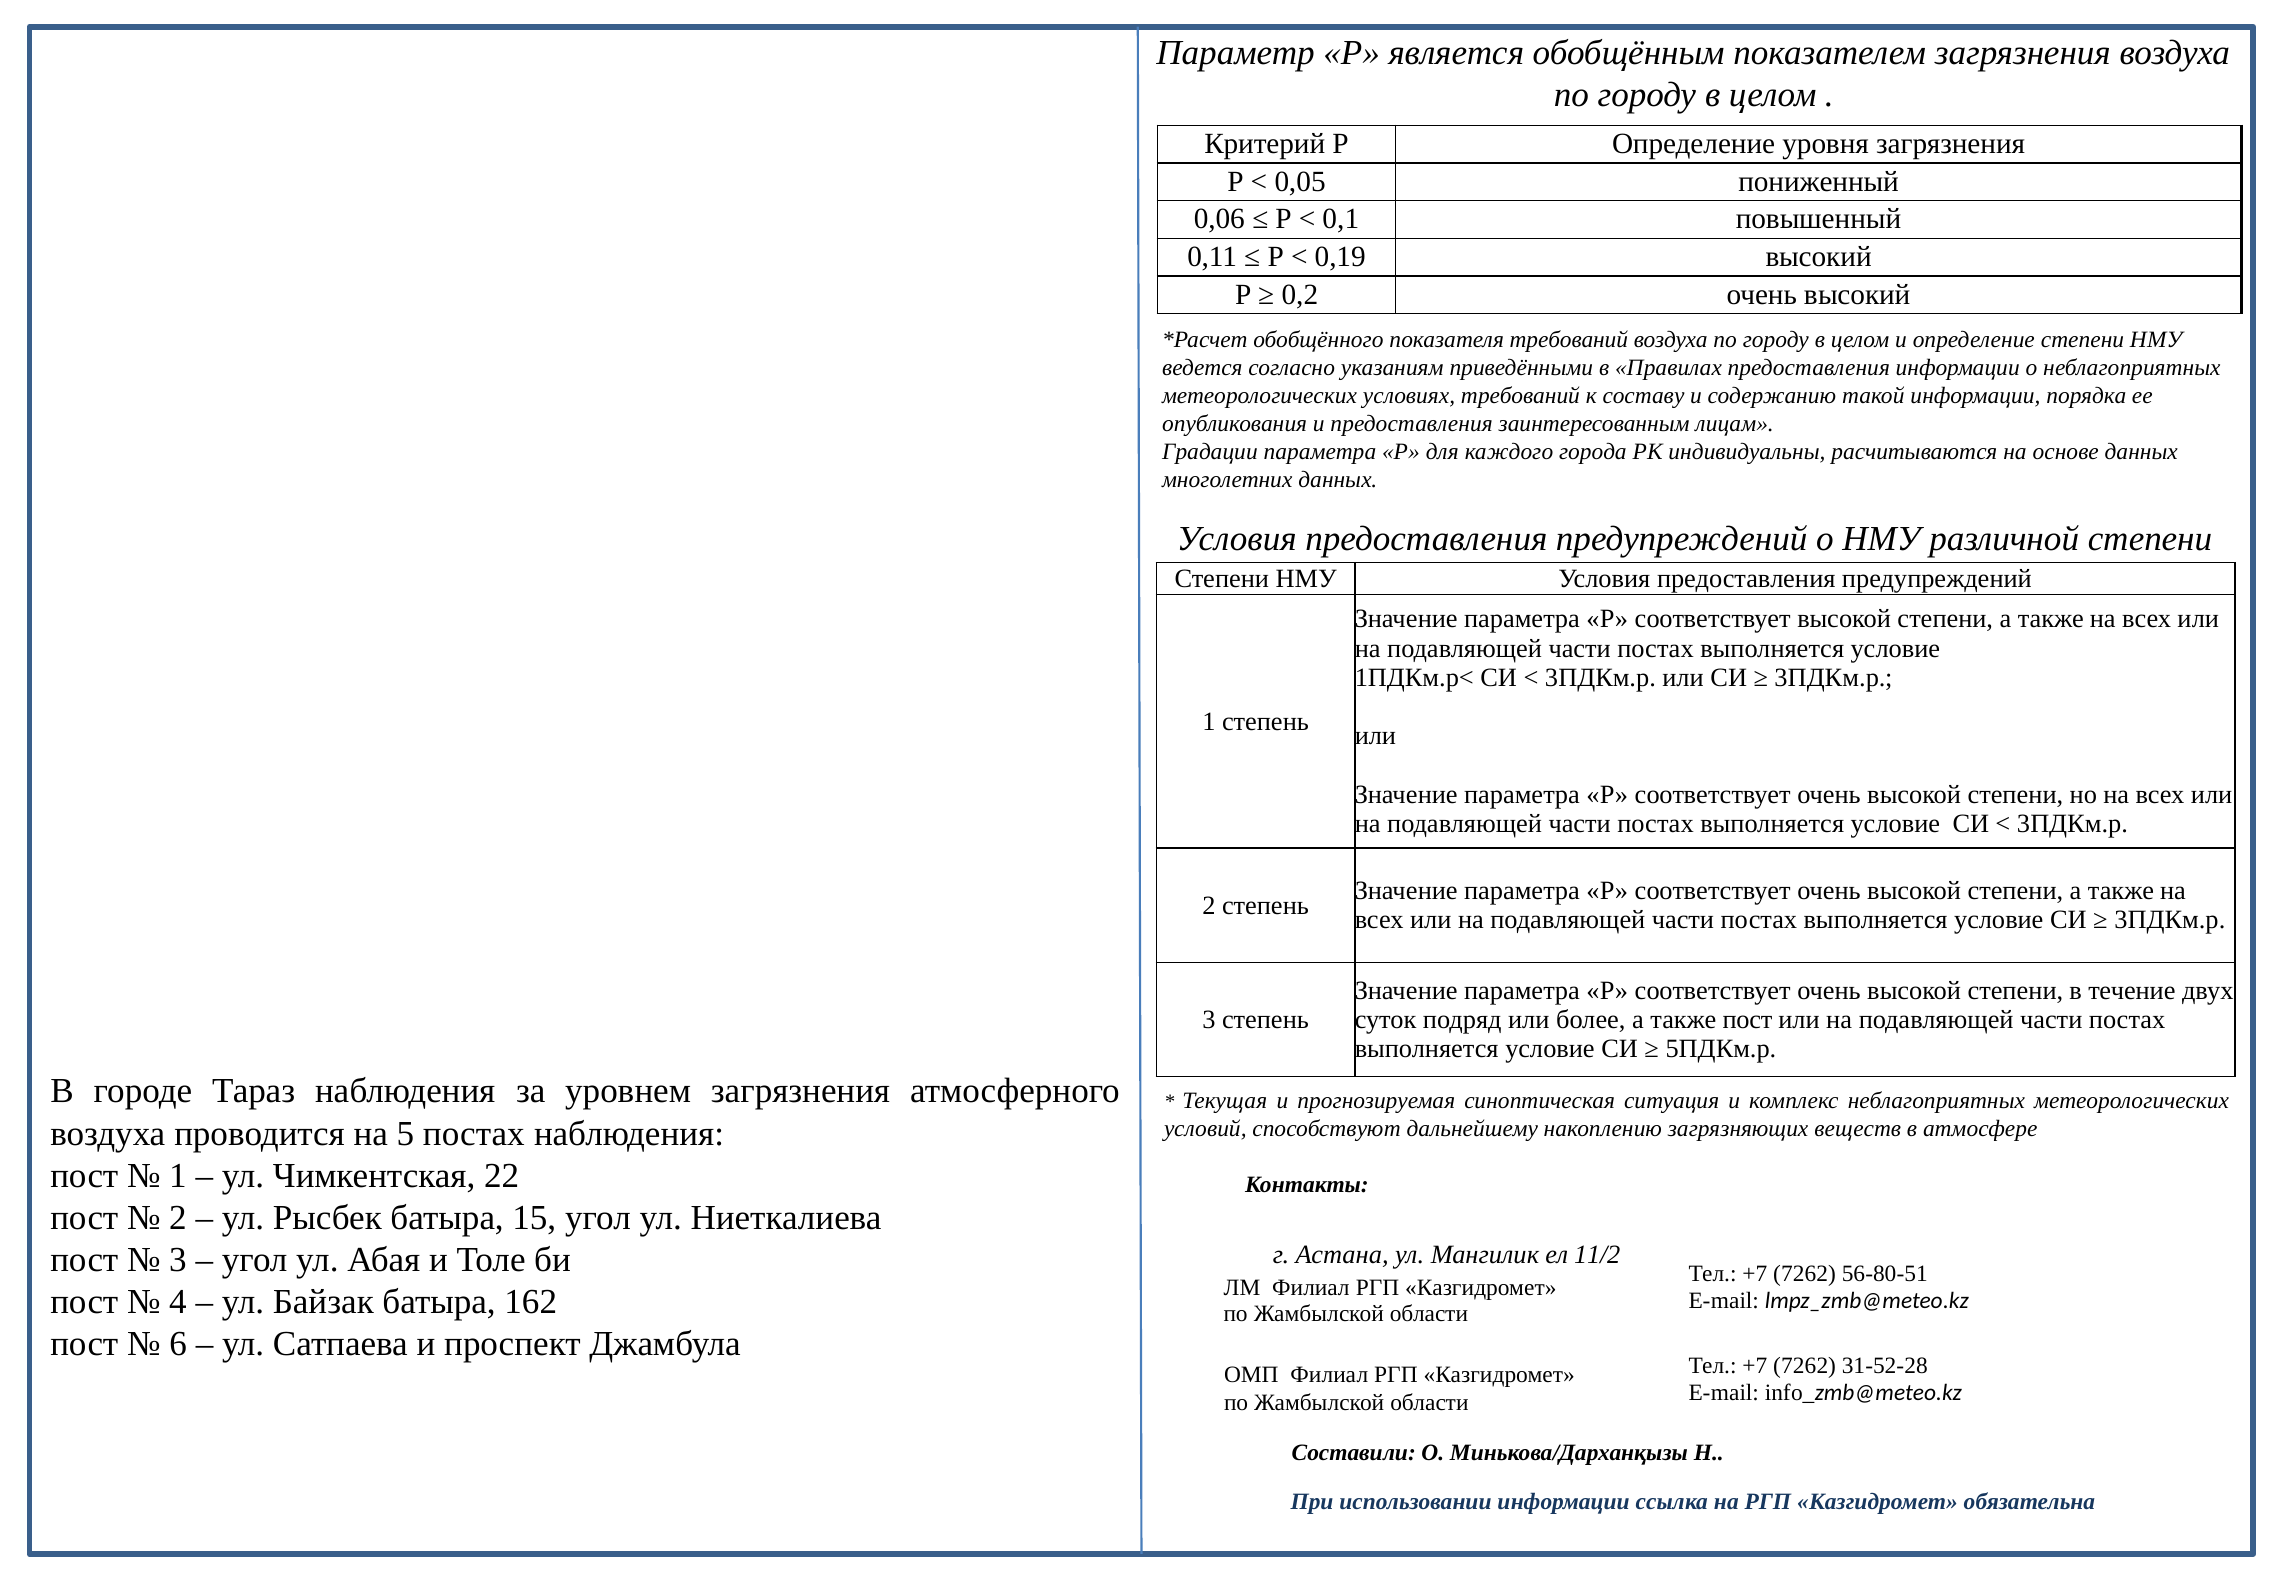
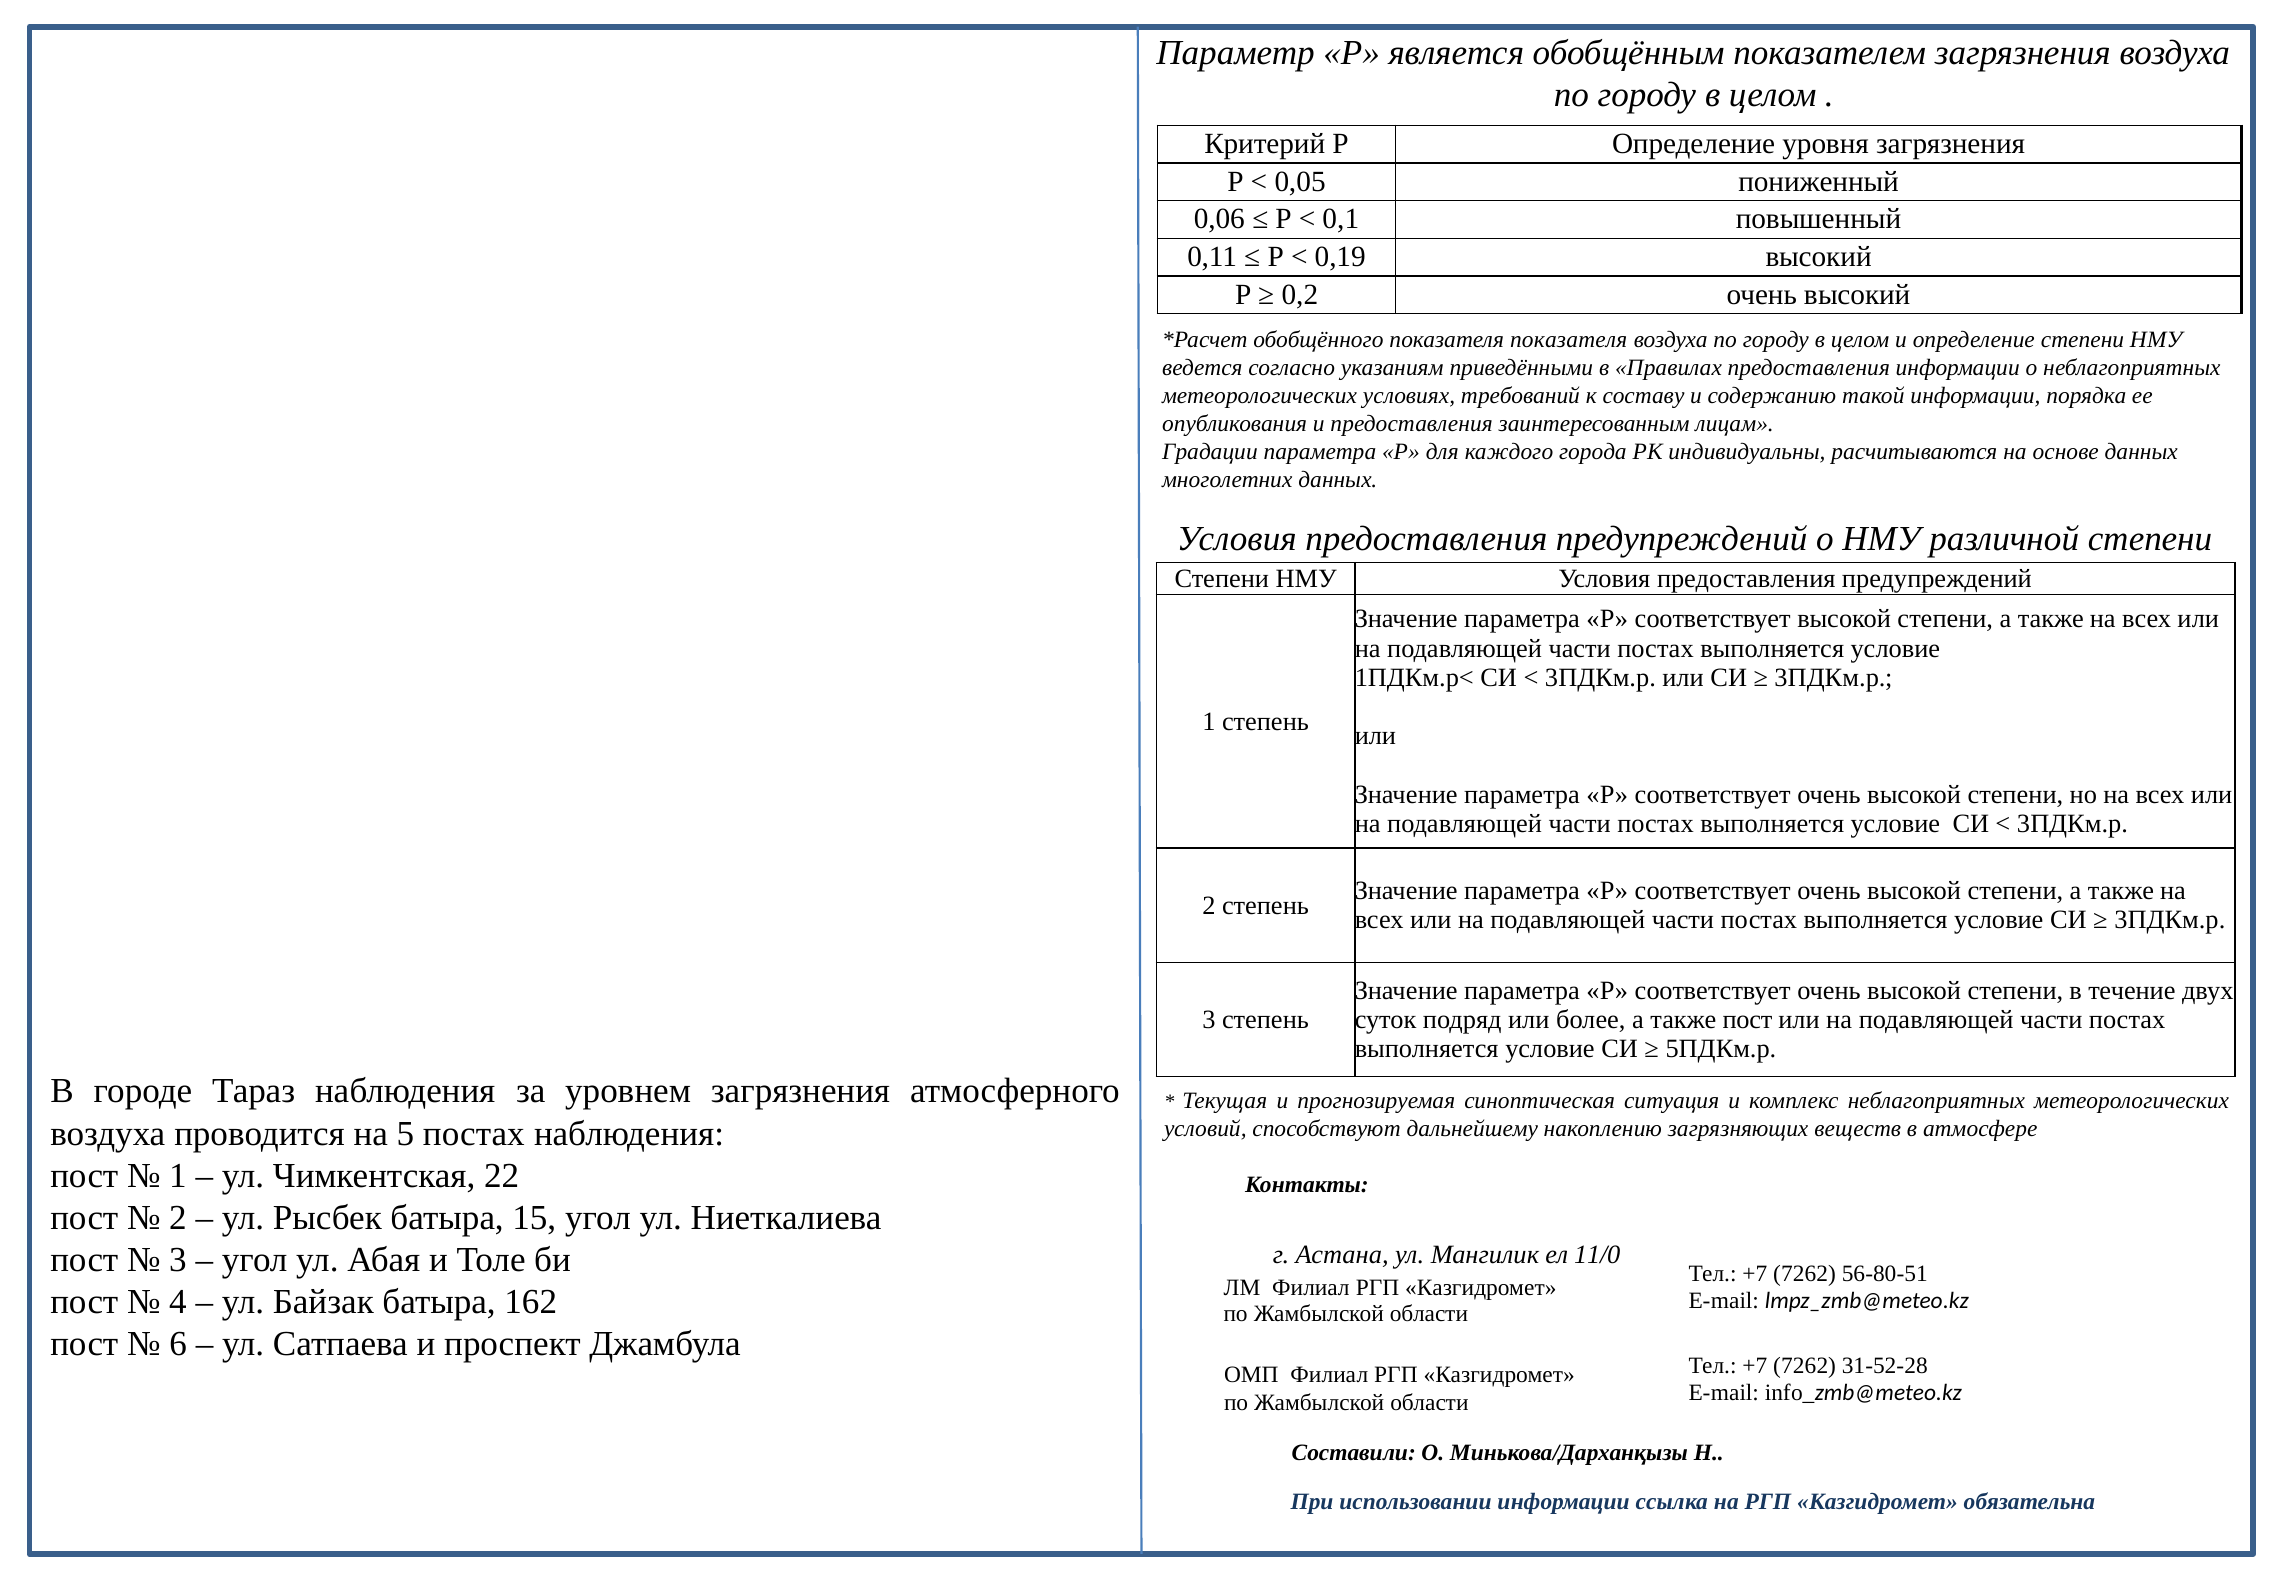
показателя требований: требований -> показателя
11/2: 11/2 -> 11/0
